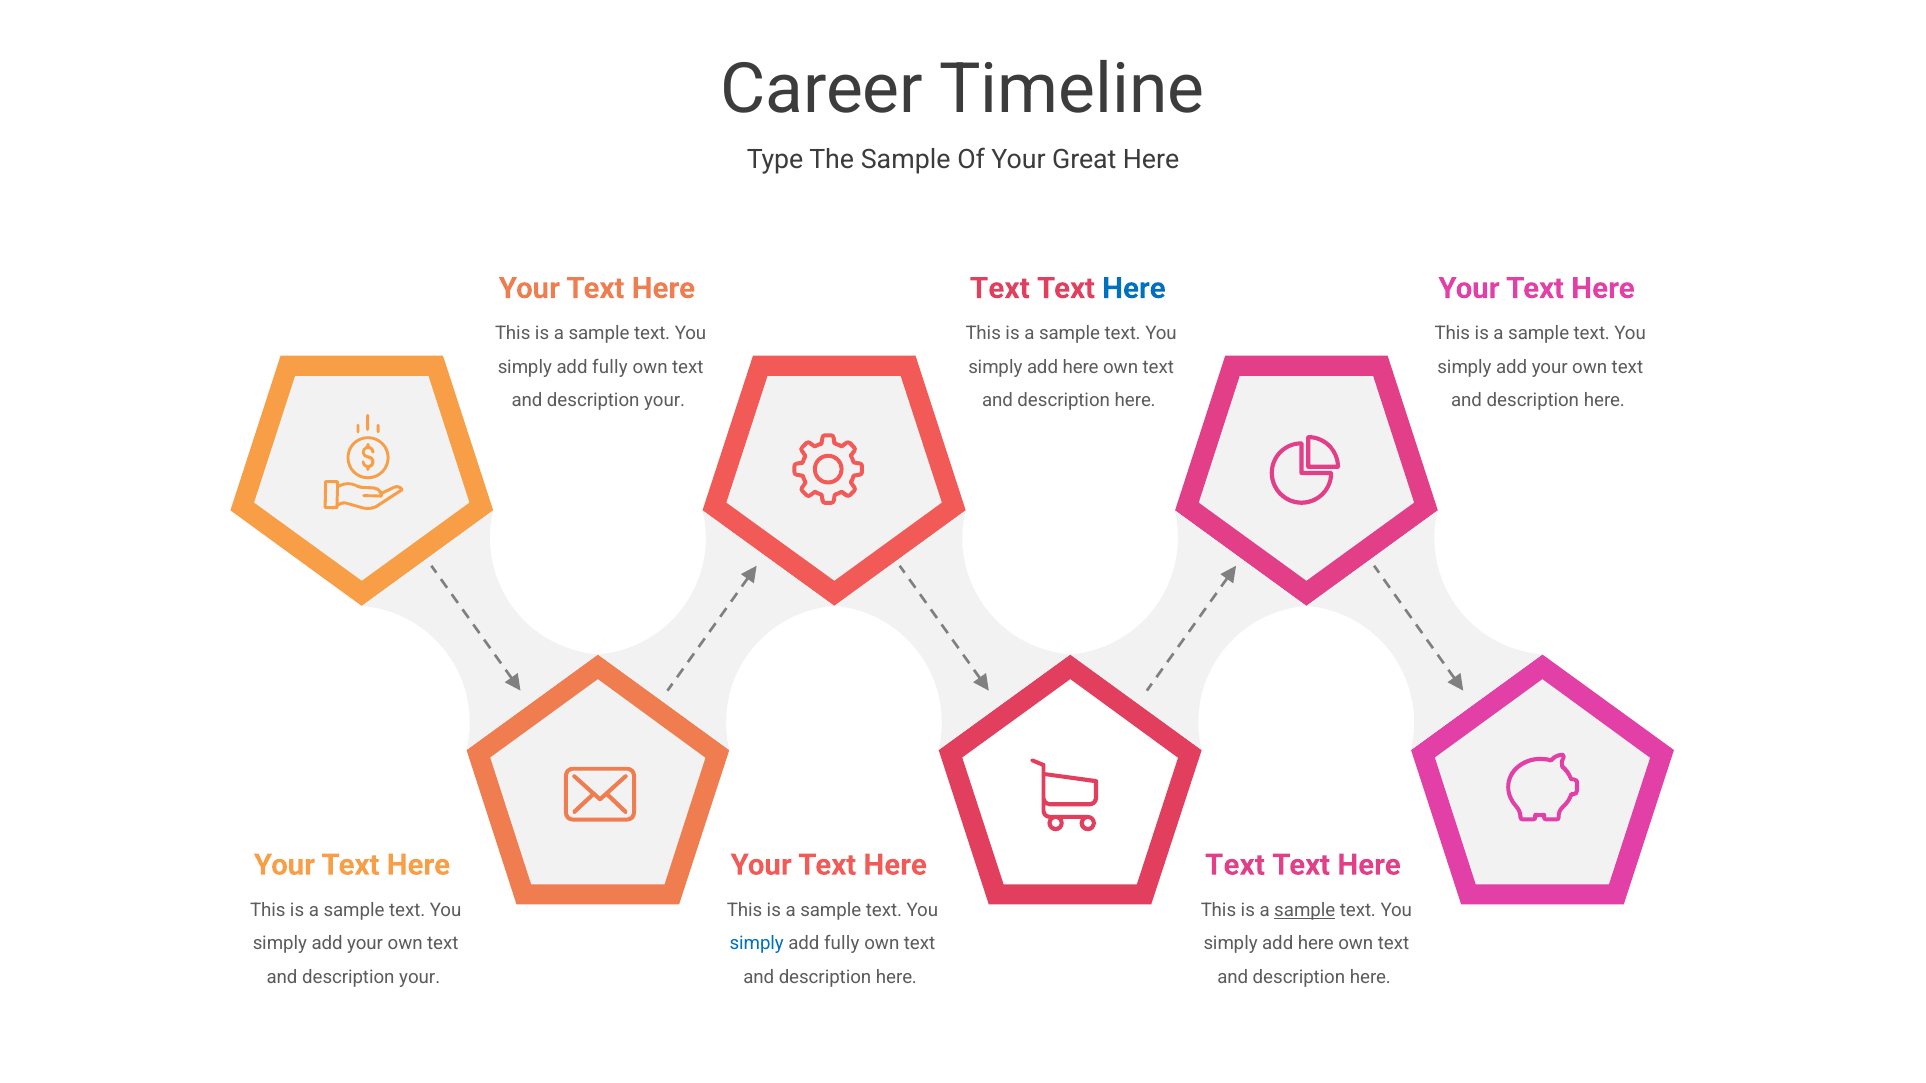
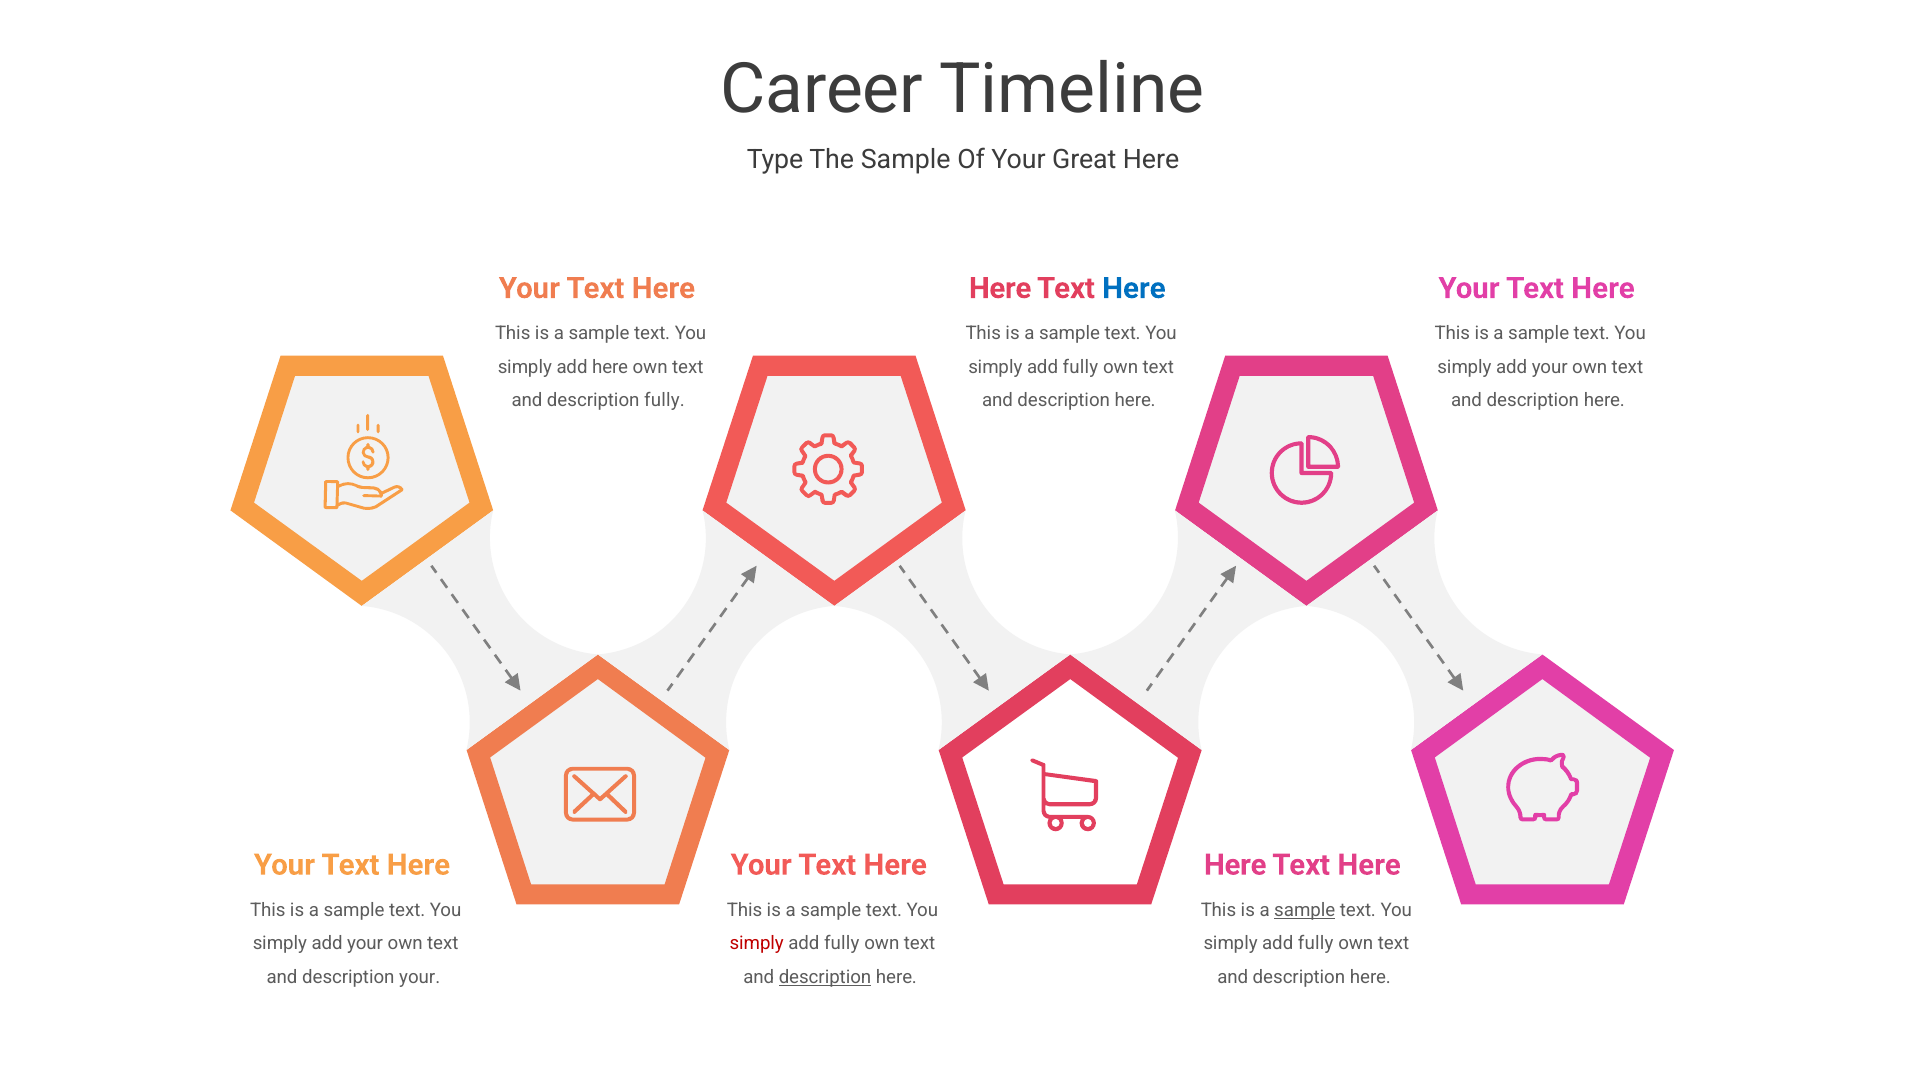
Text at (1000, 288): Text -> Here
fully at (610, 367): fully -> here
here at (1081, 367): here -> fully
your at (665, 401): your -> fully
Text at (1235, 865): Text -> Here
simply at (757, 944) colour: blue -> red
here at (1316, 944): here -> fully
description at (825, 978) underline: none -> present
